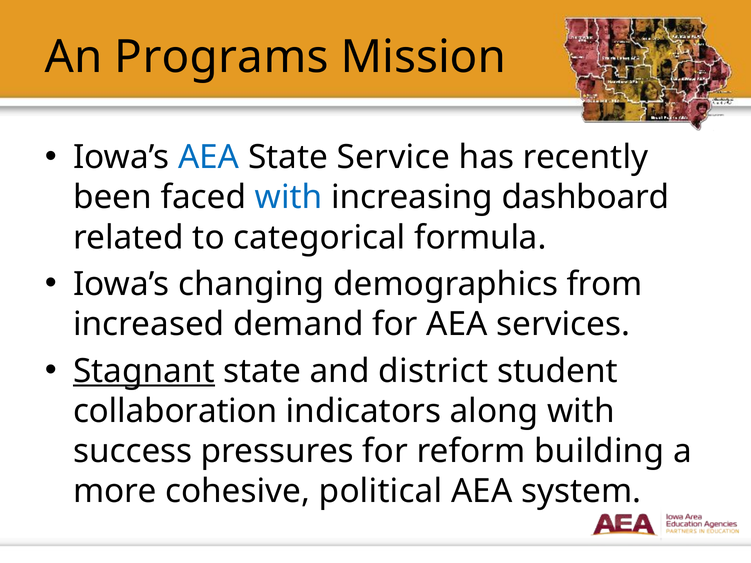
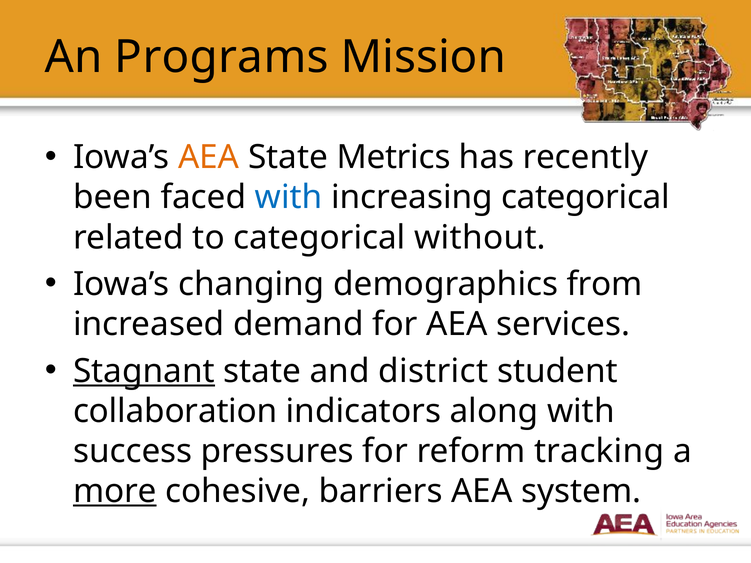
AEA at (209, 157) colour: blue -> orange
Service: Service -> Metrics
increasing dashboard: dashboard -> categorical
formula: formula -> without
building: building -> tracking
more underline: none -> present
political: political -> barriers
